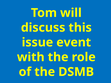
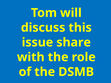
event: event -> share
